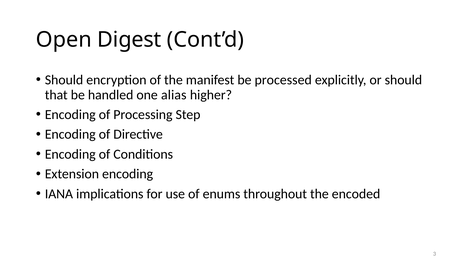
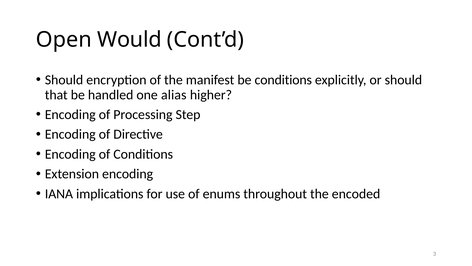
Digest: Digest -> Would
be processed: processed -> conditions
